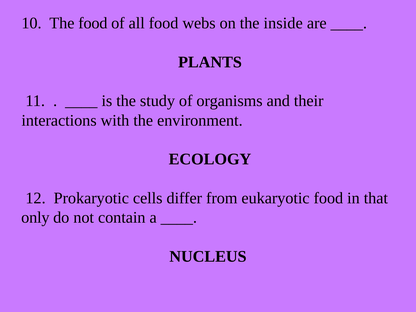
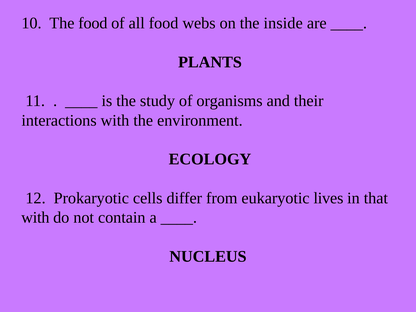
eukaryotic food: food -> lives
only at (35, 218): only -> with
